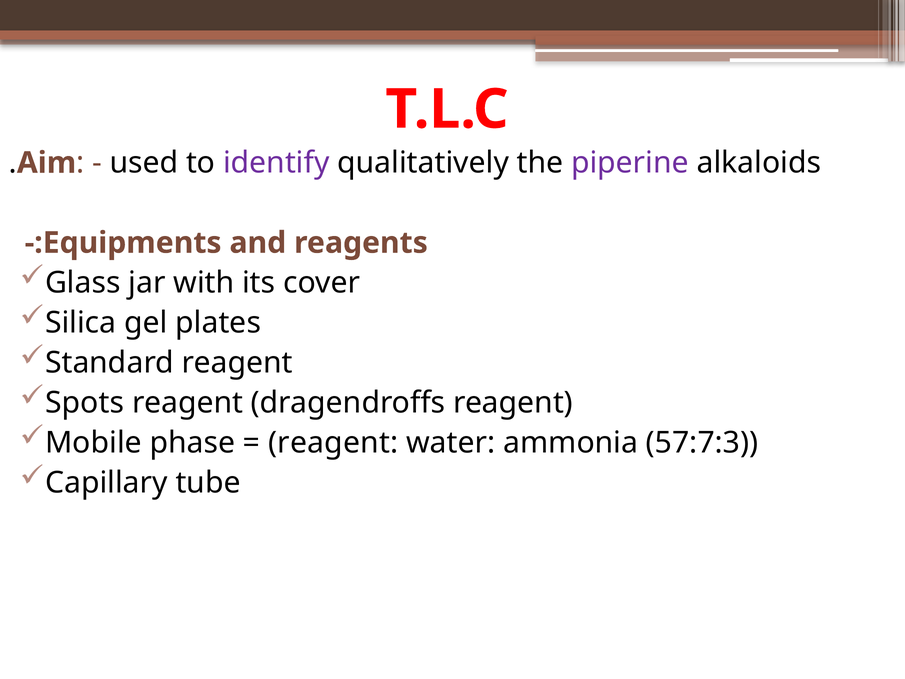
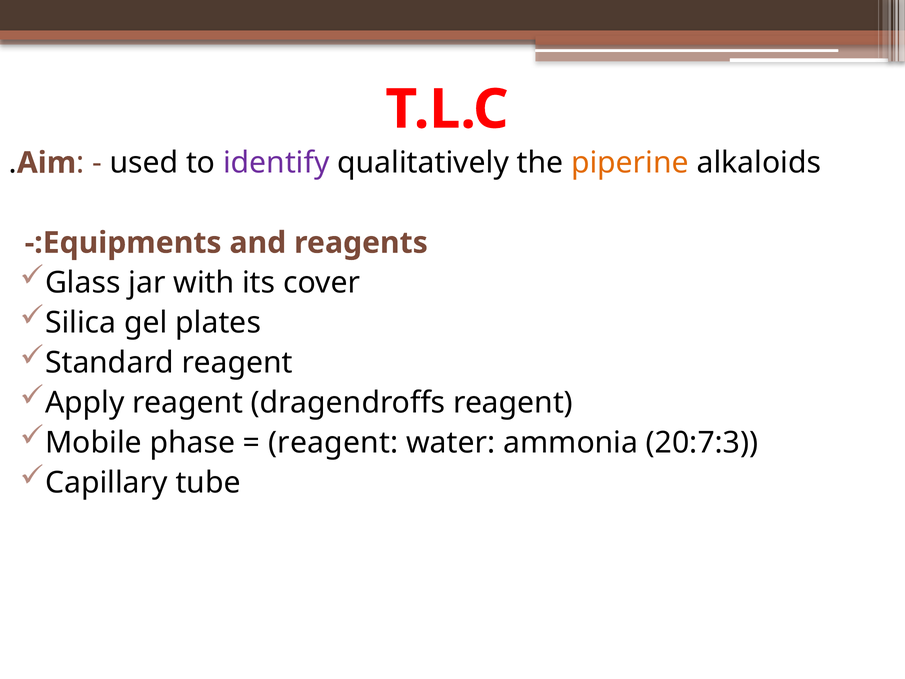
piperine colour: purple -> orange
Spots: Spots -> Apply
57:7:3: 57:7:3 -> 20:7:3
